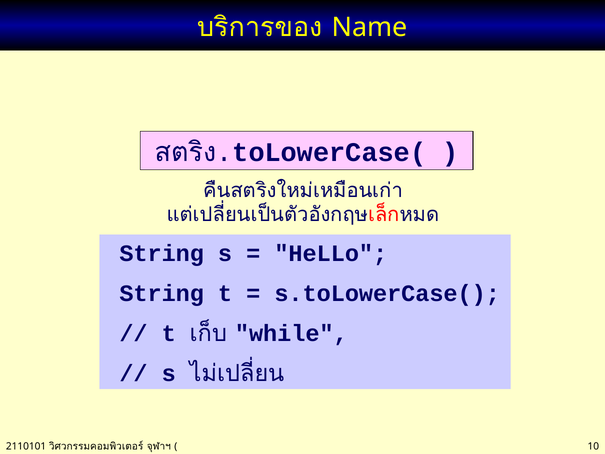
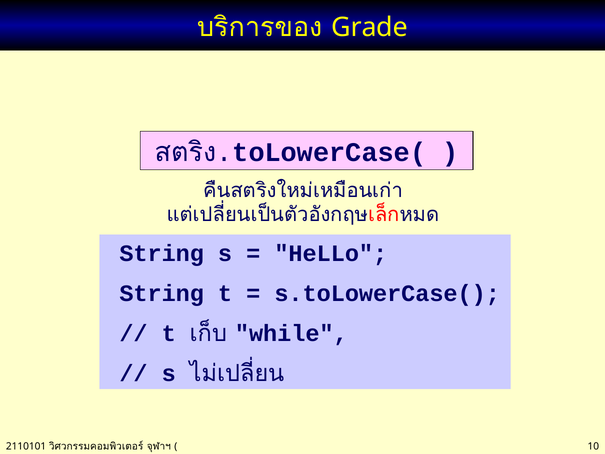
Name: Name -> Grade
